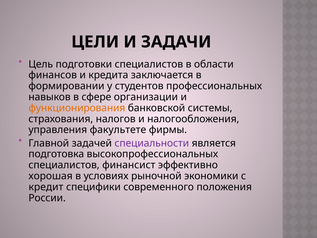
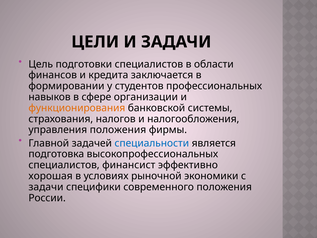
управления факультете: факультете -> положения
специальности colour: purple -> blue
кредит at (46, 187): кредит -> задачи
